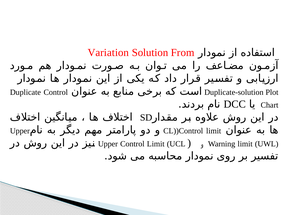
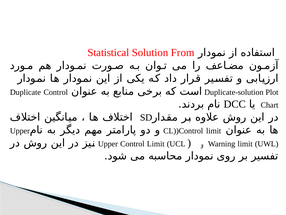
Variation: Variation -> Statistical
